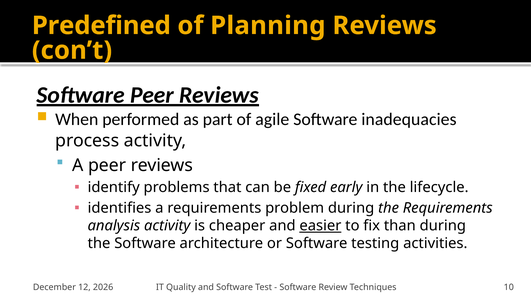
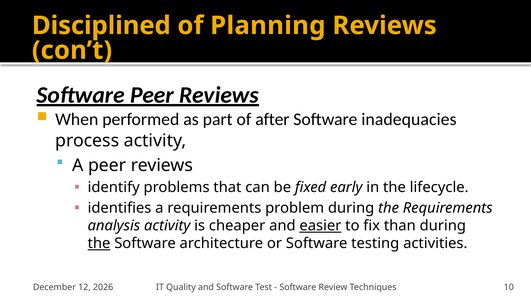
Predefined: Predefined -> Disciplined
agile: agile -> after
the at (99, 244) underline: none -> present
